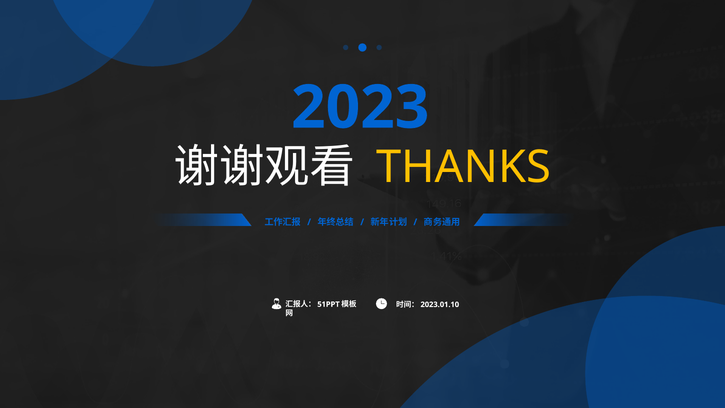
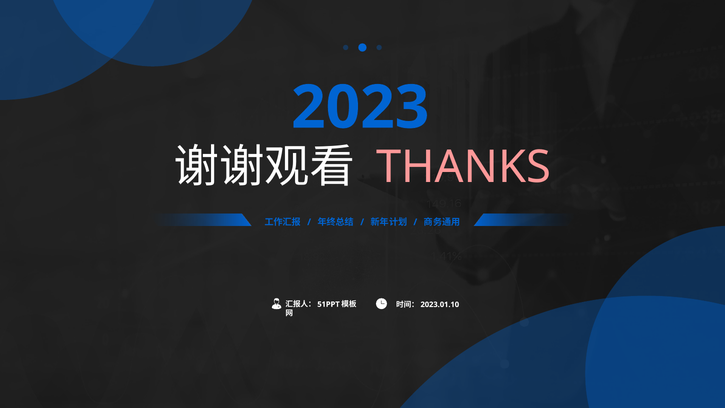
THANKS colour: yellow -> pink
